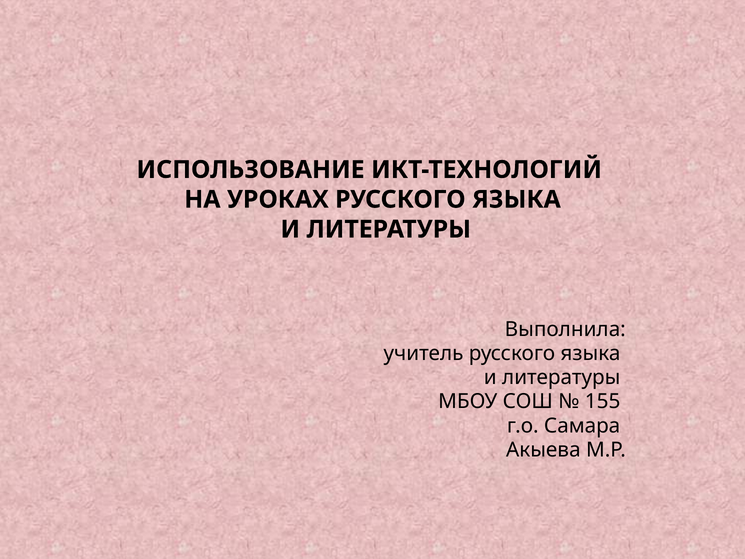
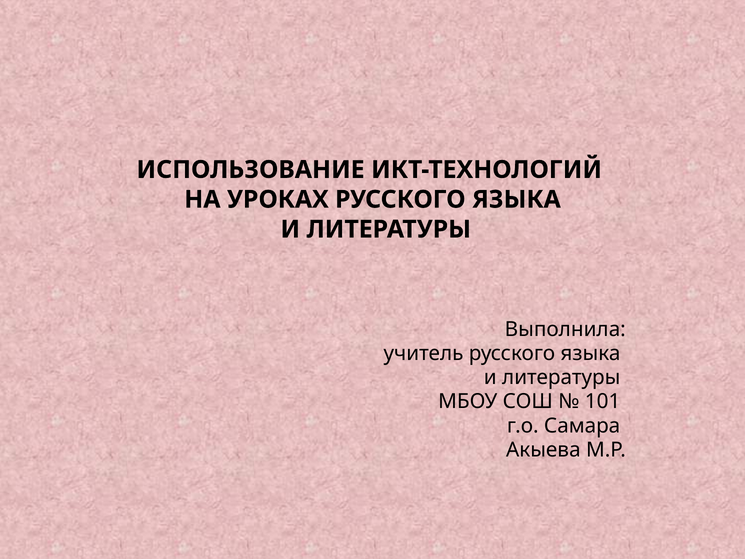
155: 155 -> 101
